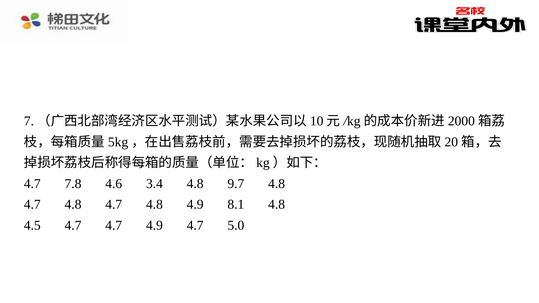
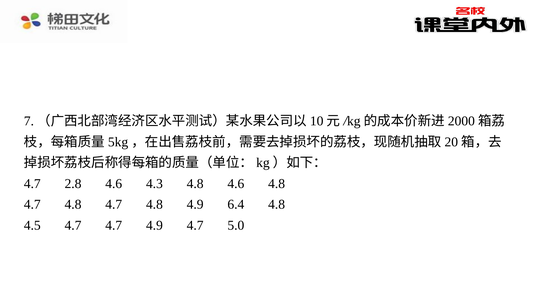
7.8: 7.8 -> 2.8
3.4: 3.4 -> 4.3
4.8 9.7: 9.7 -> 4.6
8.1: 8.1 -> 6.4
